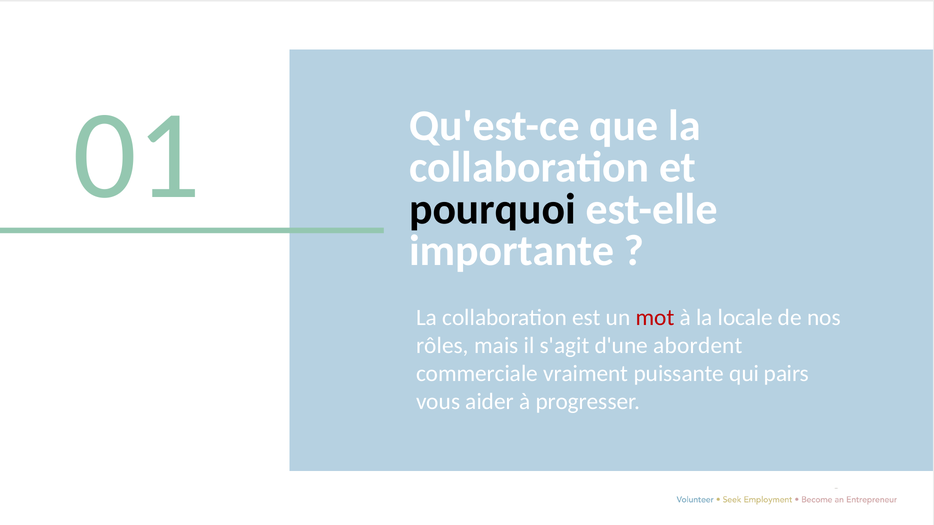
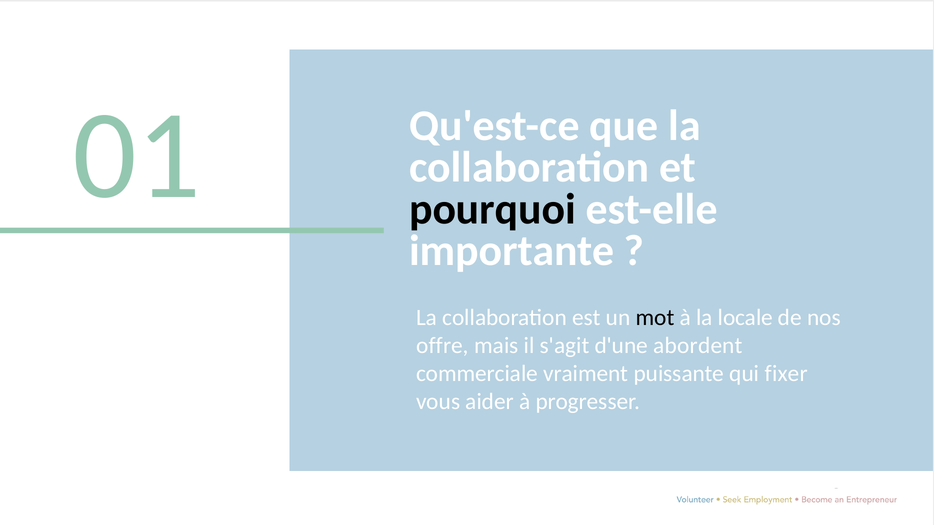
mot colour: red -> black
rôles: rôles -> offre
pairs: pairs -> fixer
